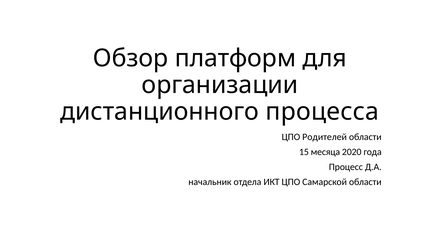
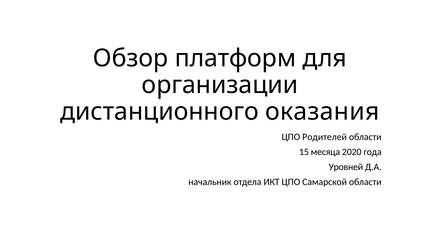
процесса: процесса -> оказания
Процесс: Процесс -> Уровней
